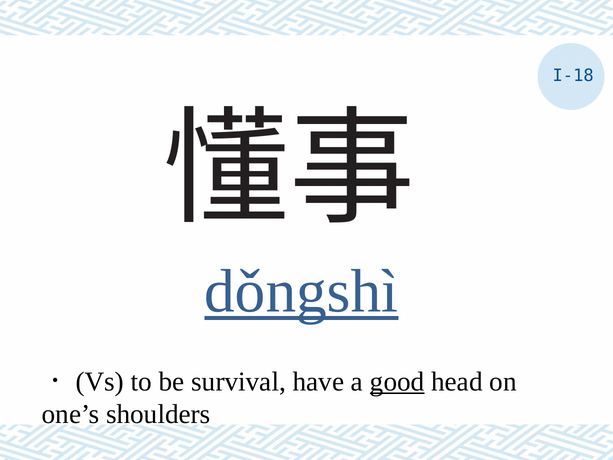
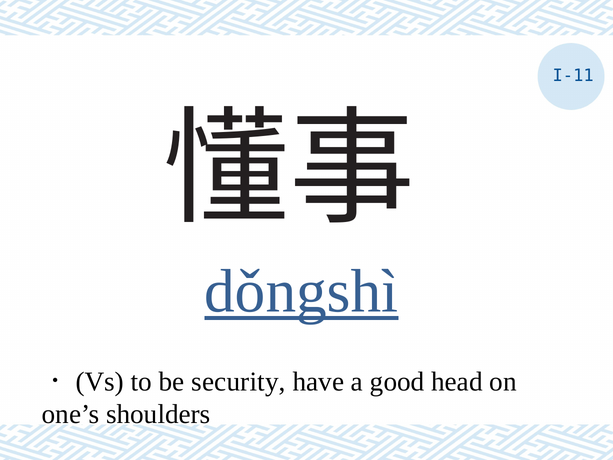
I-18: I-18 -> I-11
survival: survival -> security
good underline: present -> none
